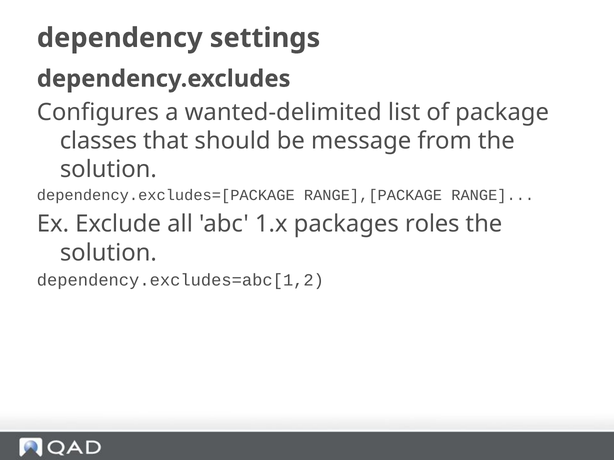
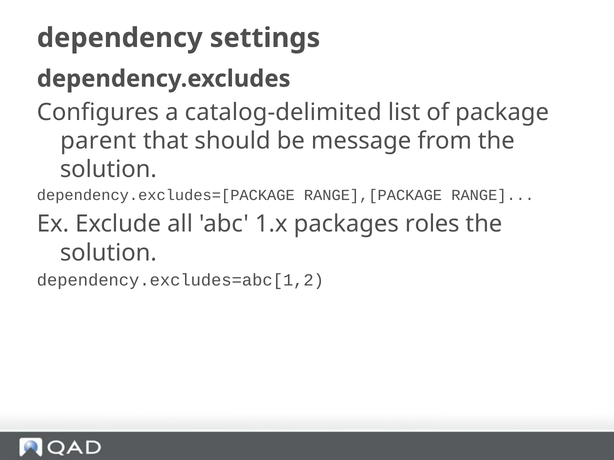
wanted-delimited: wanted-delimited -> catalog-delimited
classes: classes -> parent
